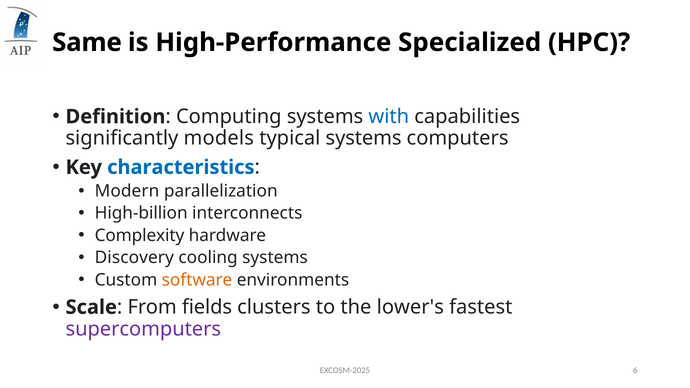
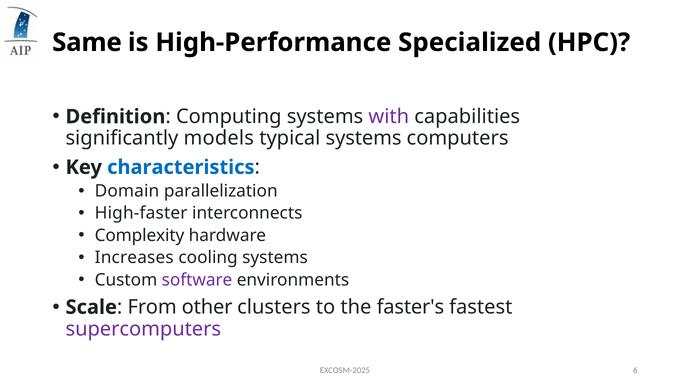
with colour: blue -> purple
Modern: Modern -> Domain
High-billion: High-billion -> High-faster
Discovery: Discovery -> Increases
software colour: orange -> purple
fields: fields -> other
lower's: lower's -> faster's
